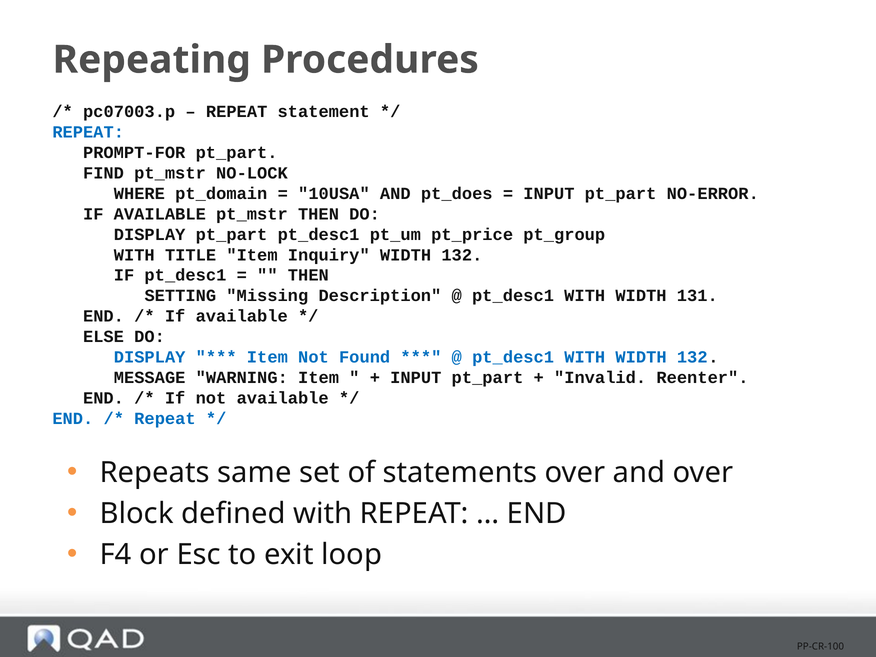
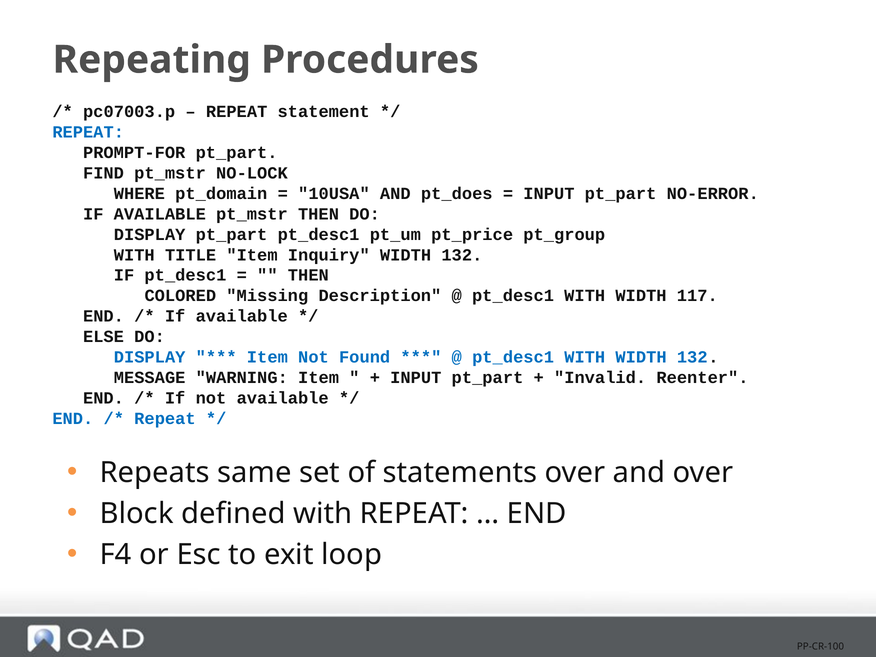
SETTING: SETTING -> COLORED
131: 131 -> 117
